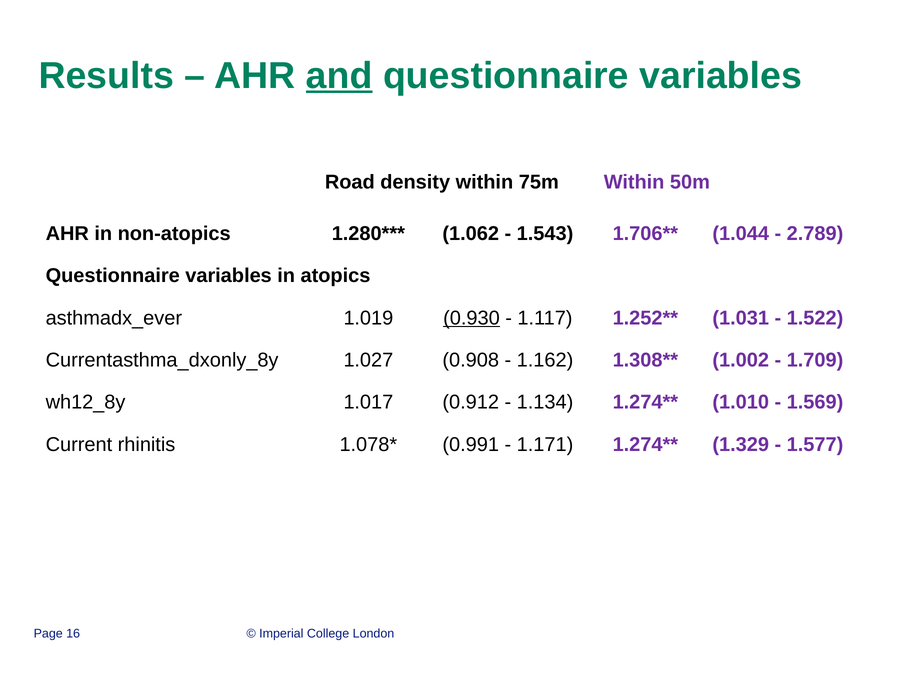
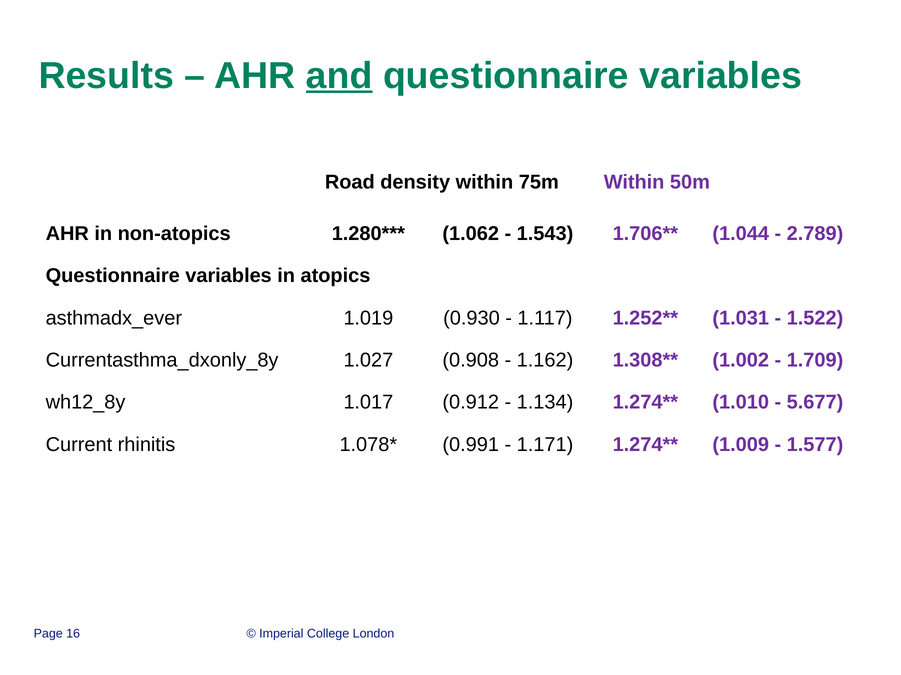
0.930 underline: present -> none
1.569: 1.569 -> 5.677
1.329: 1.329 -> 1.009
